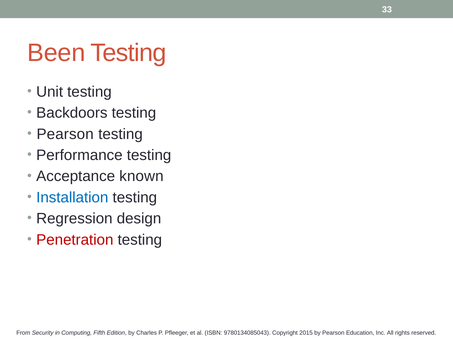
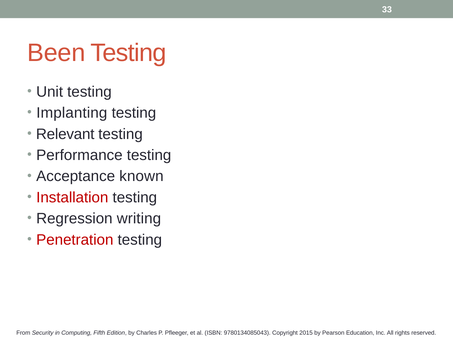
Backdoors: Backdoors -> Implanting
Pearson at (65, 134): Pearson -> Relevant
Installation colour: blue -> red
design: design -> writing
